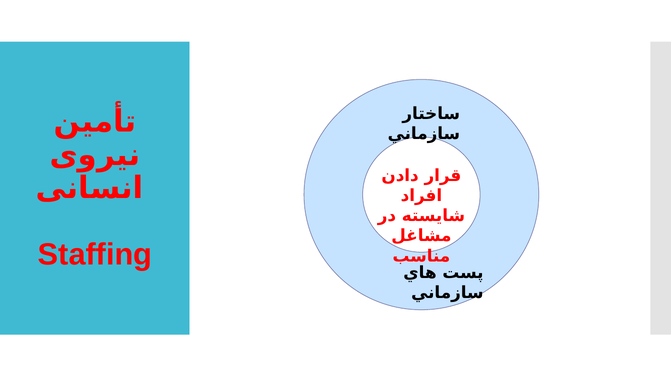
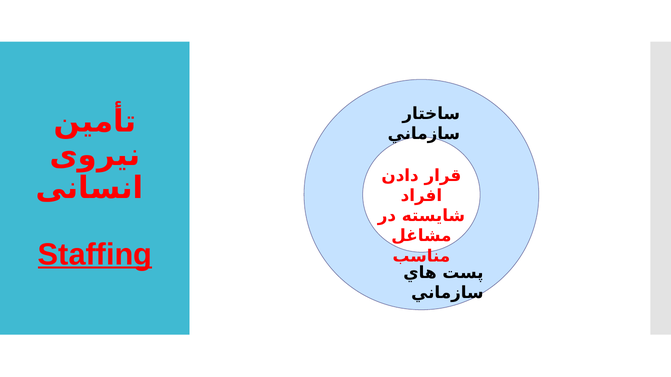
Staffing underline: none -> present
